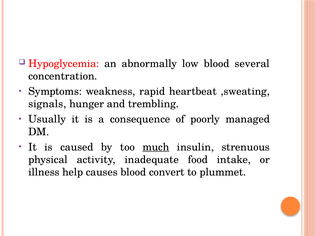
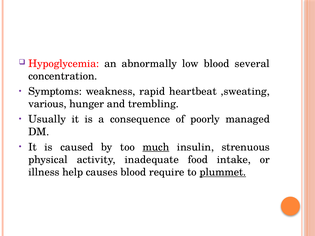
signals: signals -> various
convert: convert -> require
plummet underline: none -> present
